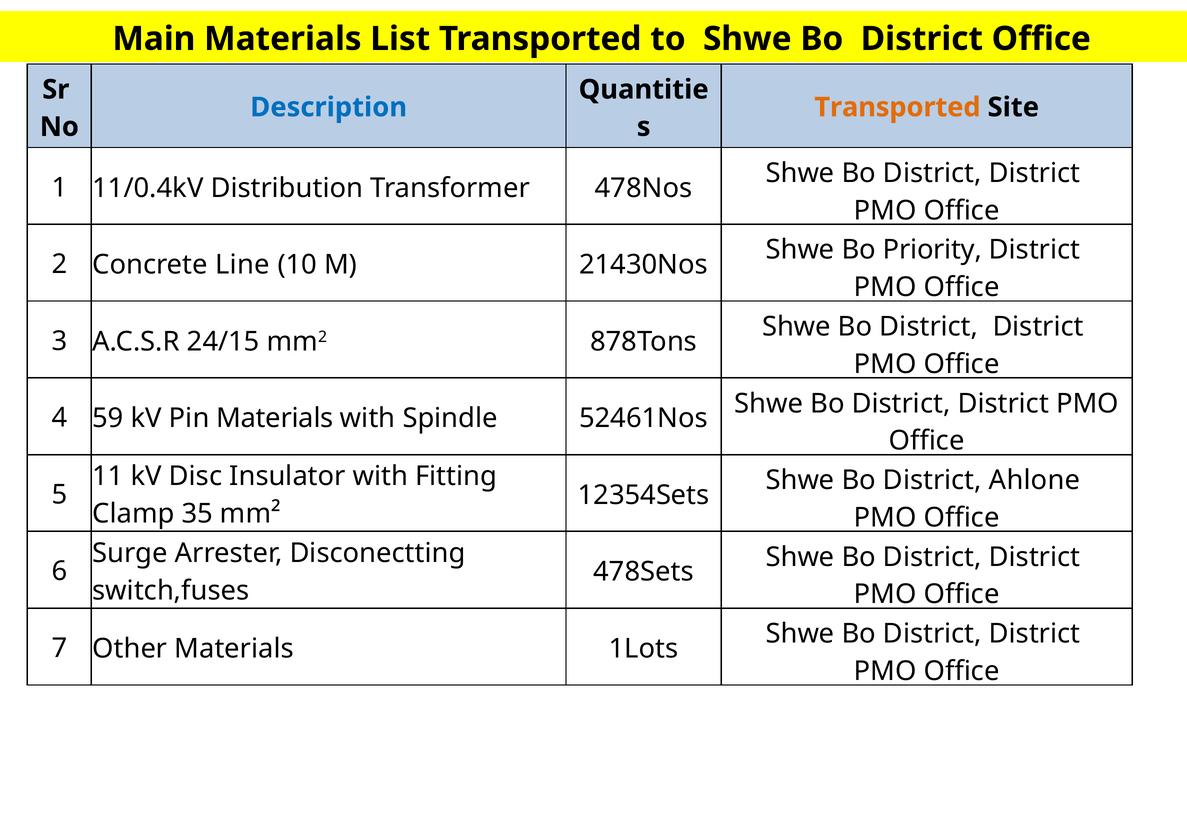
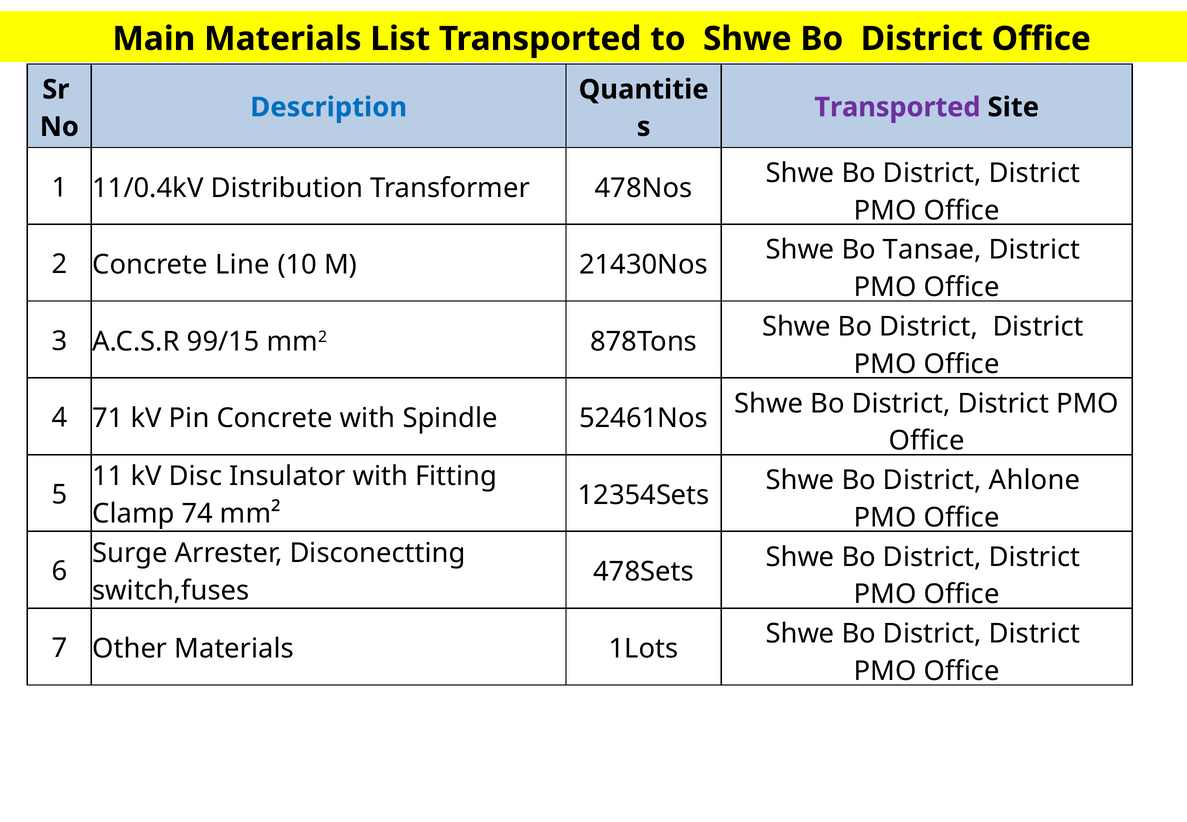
Transported at (897, 107) colour: orange -> purple
Priority: Priority -> Tansae
24/15: 24/15 -> 99/15
59: 59 -> 71
Pin Materials: Materials -> Concrete
35: 35 -> 74
